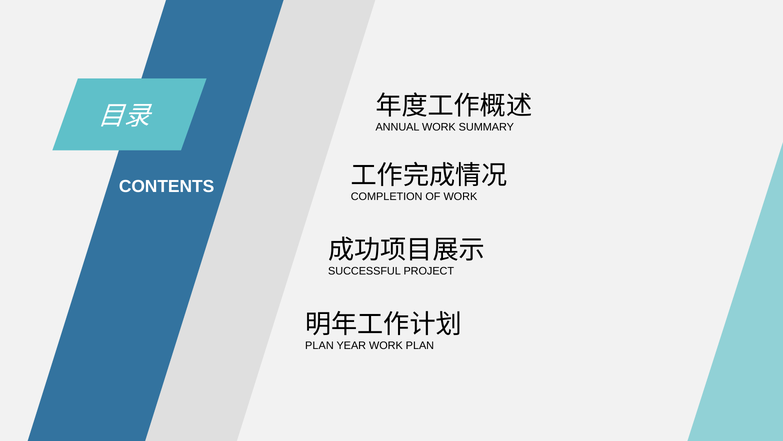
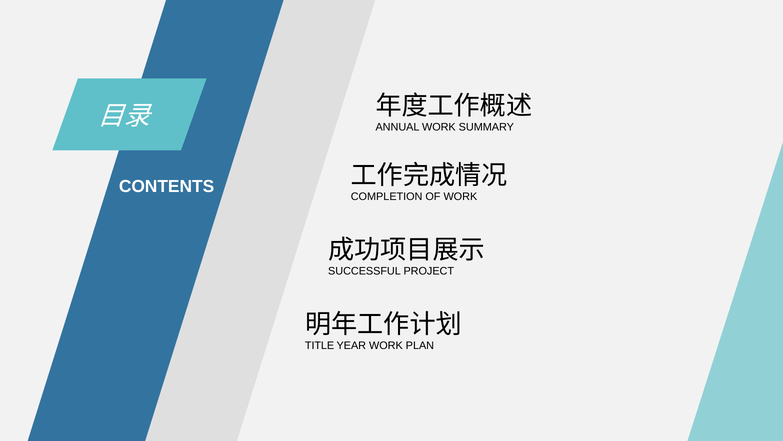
PLAN at (319, 345): PLAN -> TITLE
